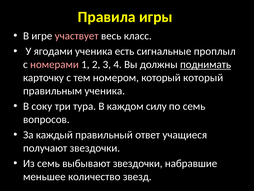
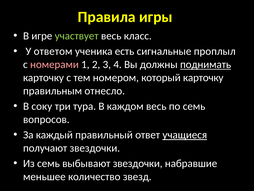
участвует colour: pink -> light green
ягодами: ягодами -> ответом
который который: который -> карточку
правильным ученика: ученика -> отнесло
каждом силу: силу -> весь
учащиеся underline: none -> present
